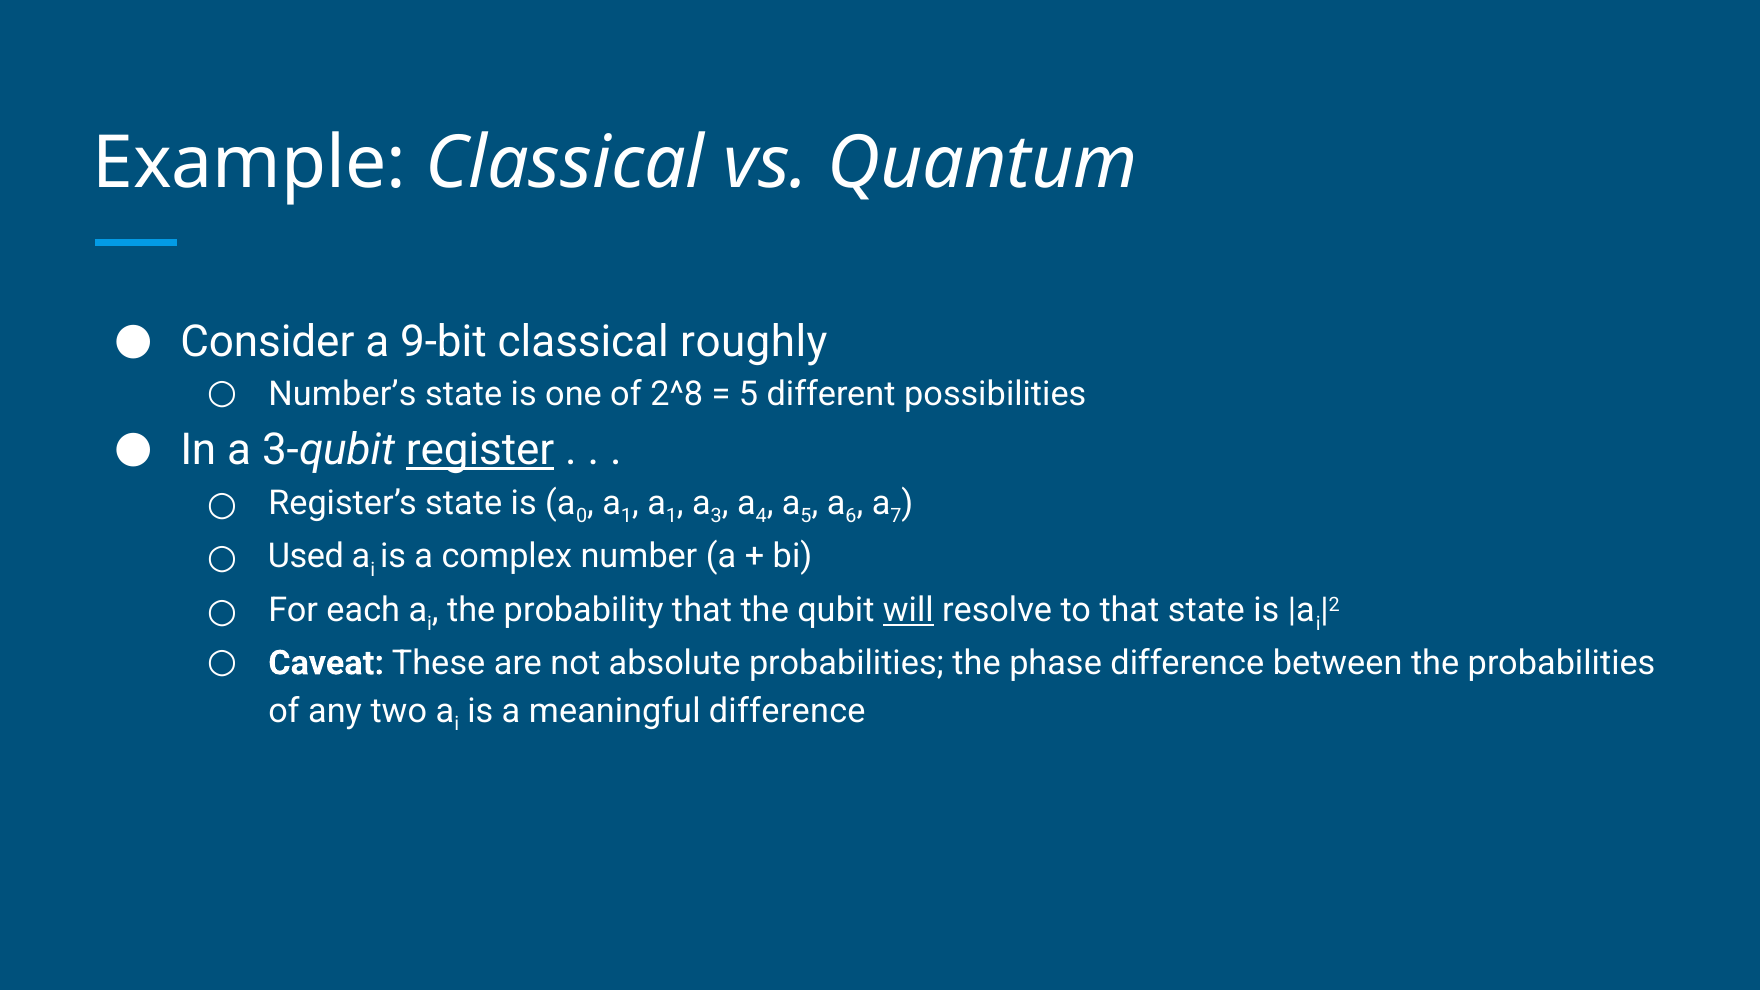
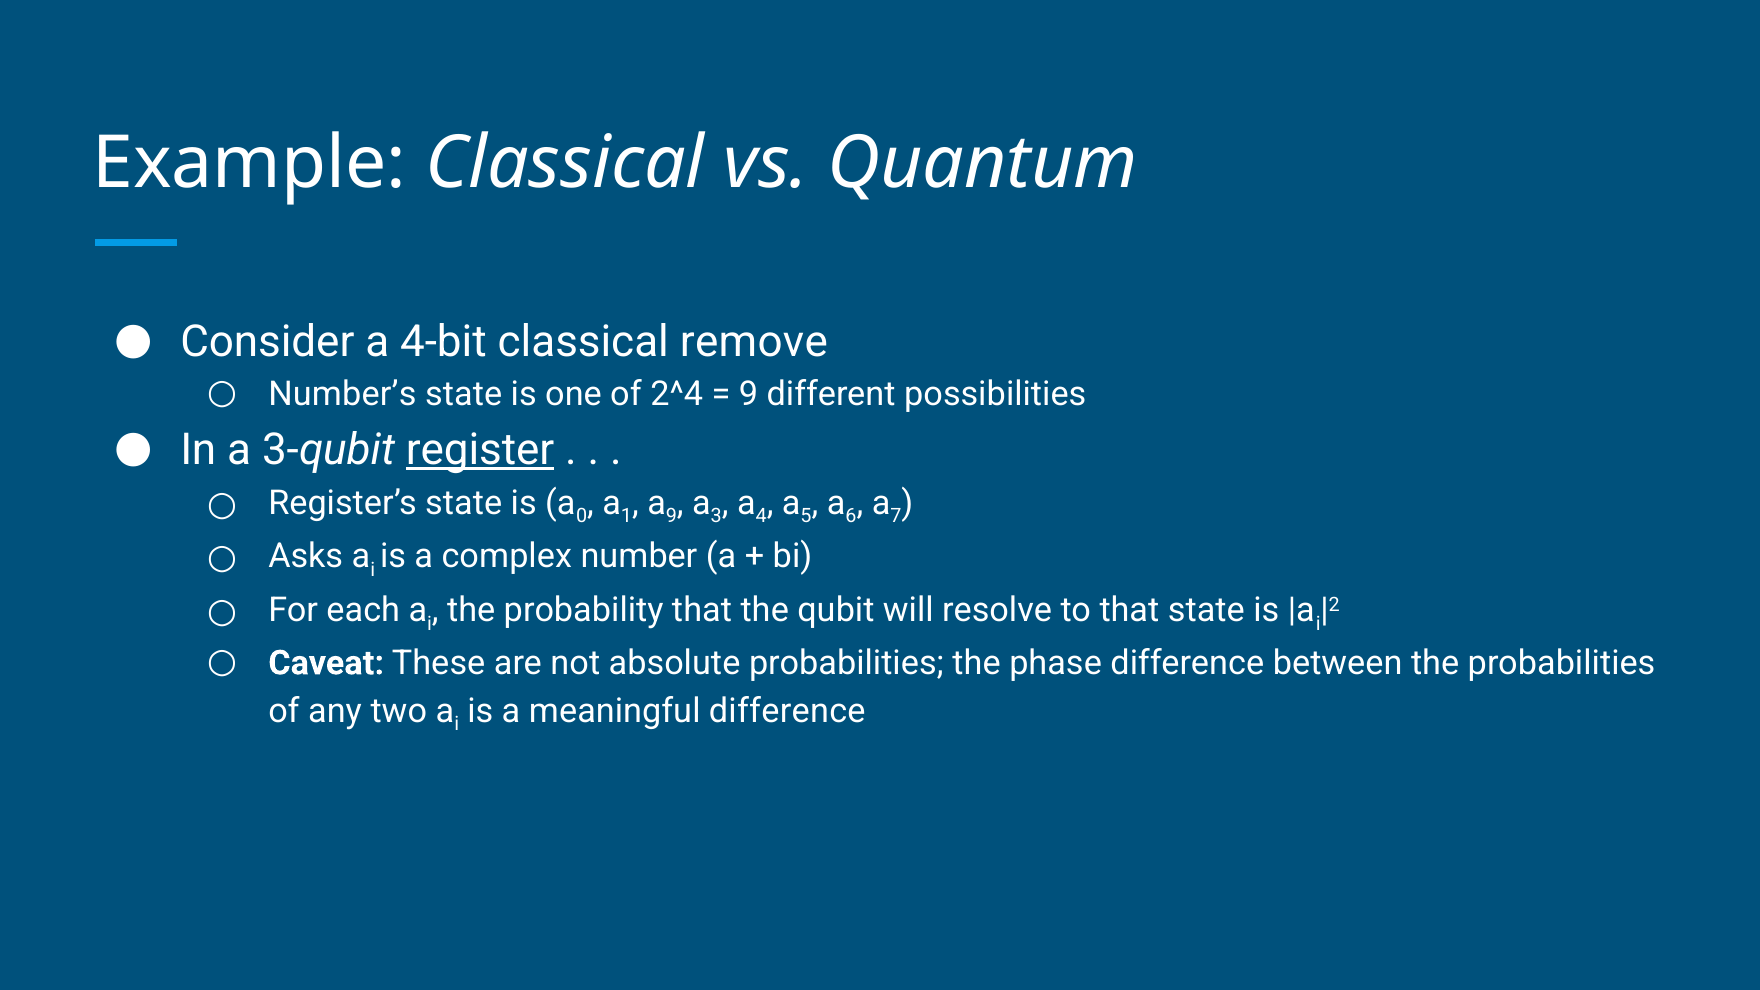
9-bit: 9-bit -> 4-bit
roughly: roughly -> remove
2^8: 2^8 -> 2^4
5 at (748, 394): 5 -> 9
1 at (671, 516): 1 -> 9
Used: Used -> Asks
will underline: present -> none
